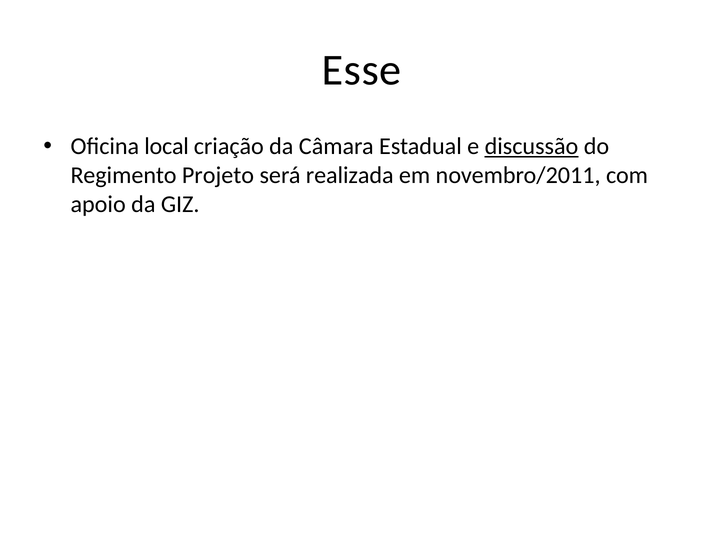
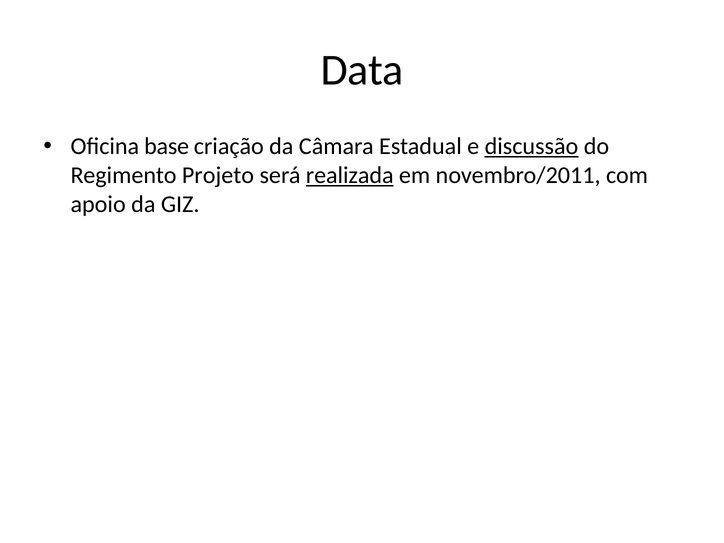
Esse: Esse -> Data
local: local -> base
realizada underline: none -> present
